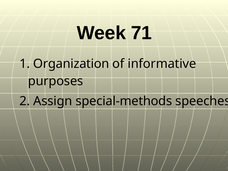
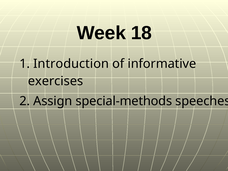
71: 71 -> 18
Organization: Organization -> Introduction
purposes: purposes -> exercises
